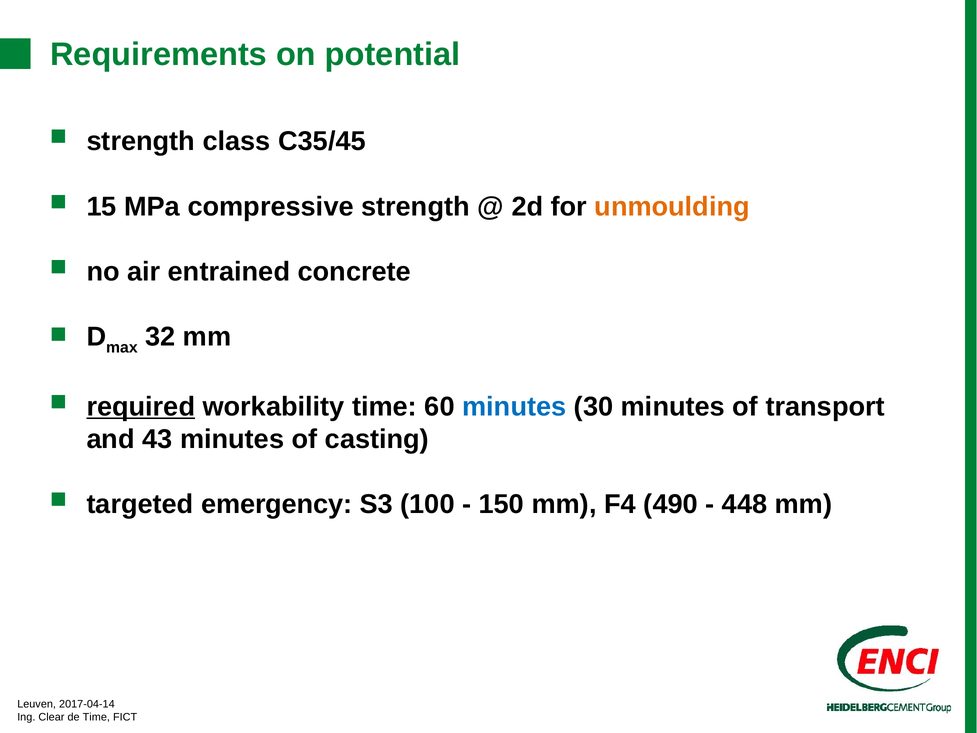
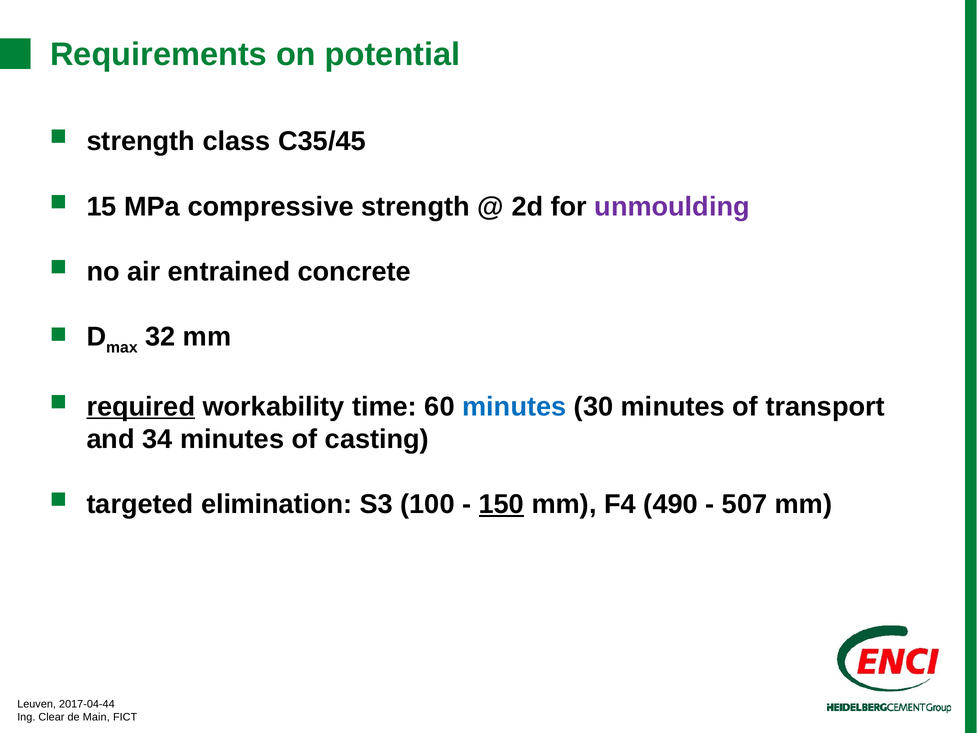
unmoulding colour: orange -> purple
43: 43 -> 34
emergency: emergency -> elimination
150 underline: none -> present
448: 448 -> 507
2017-04-14: 2017-04-14 -> 2017-04-44
de Time: Time -> Main
